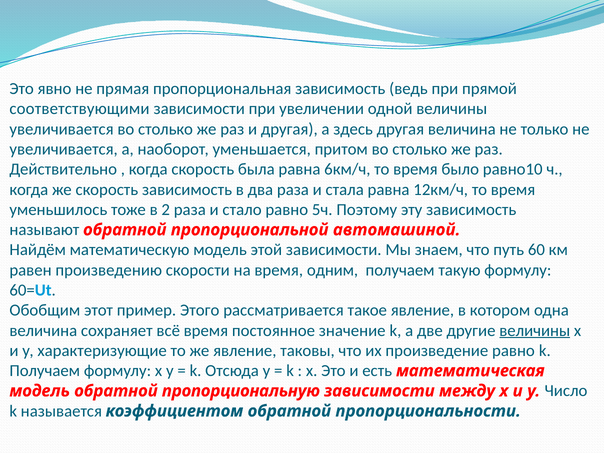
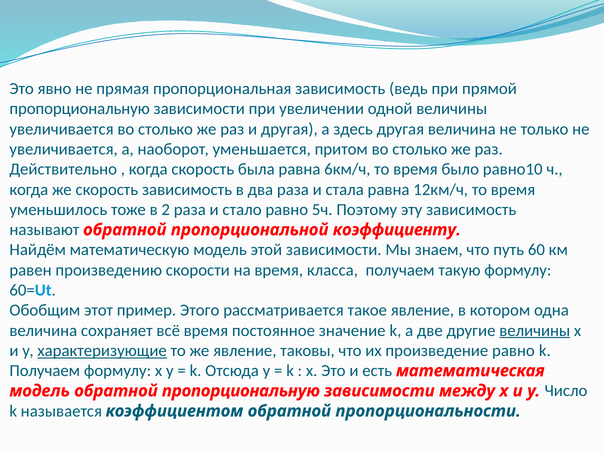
соответствующими at (80, 109): соответствующими -> пропорциональную
автомашиной: автомашиной -> коэффициенту
одним: одним -> класса
характеризующие underline: none -> present
